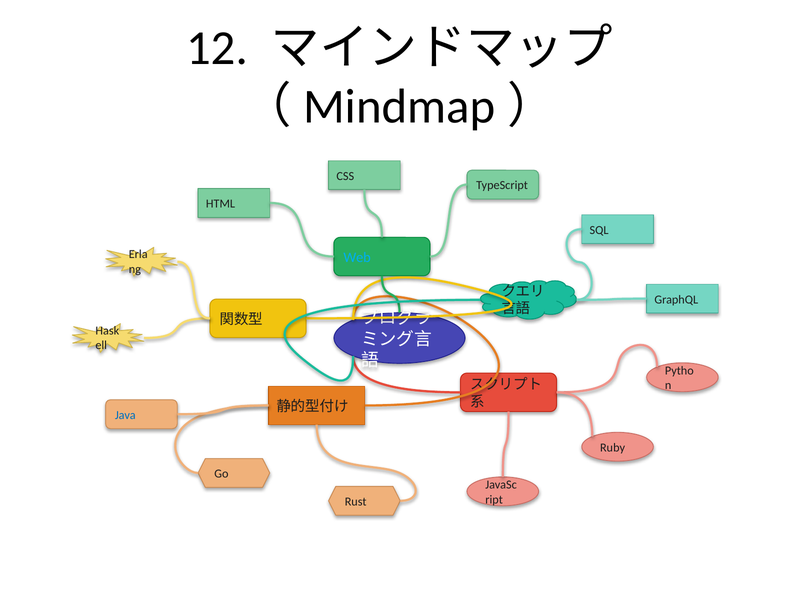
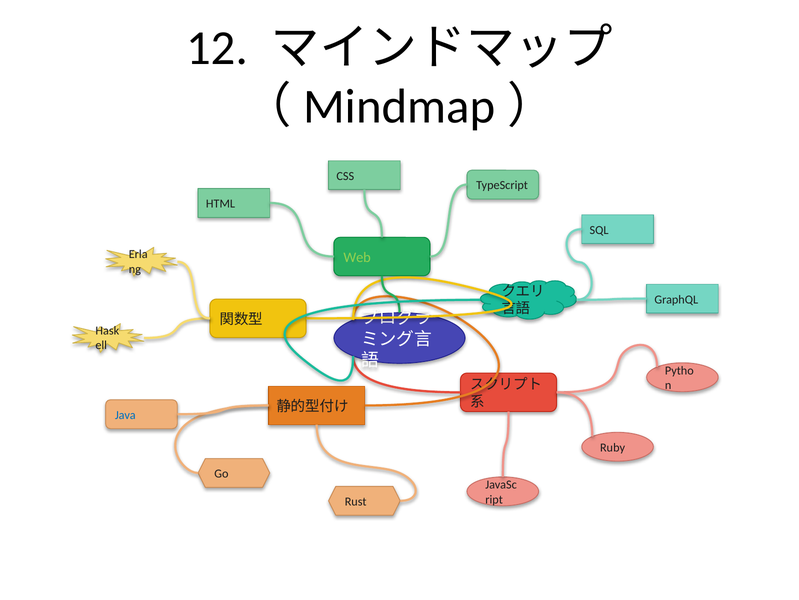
Web colour: light blue -> light green
